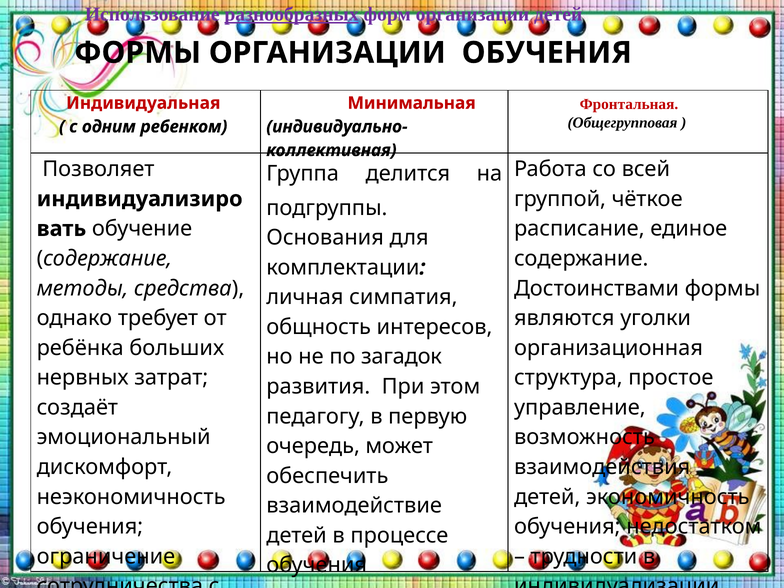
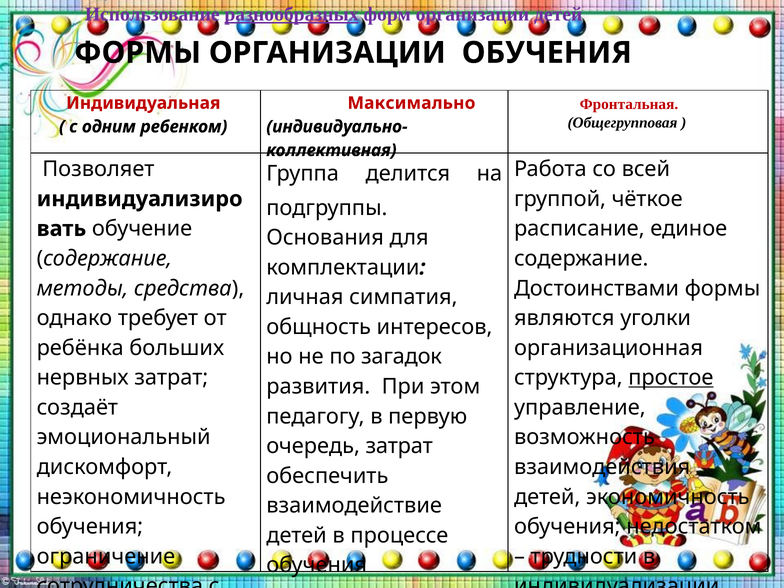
Минимальная: Минимальная -> Максимально
простое underline: none -> present
очередь может: может -> затрат
